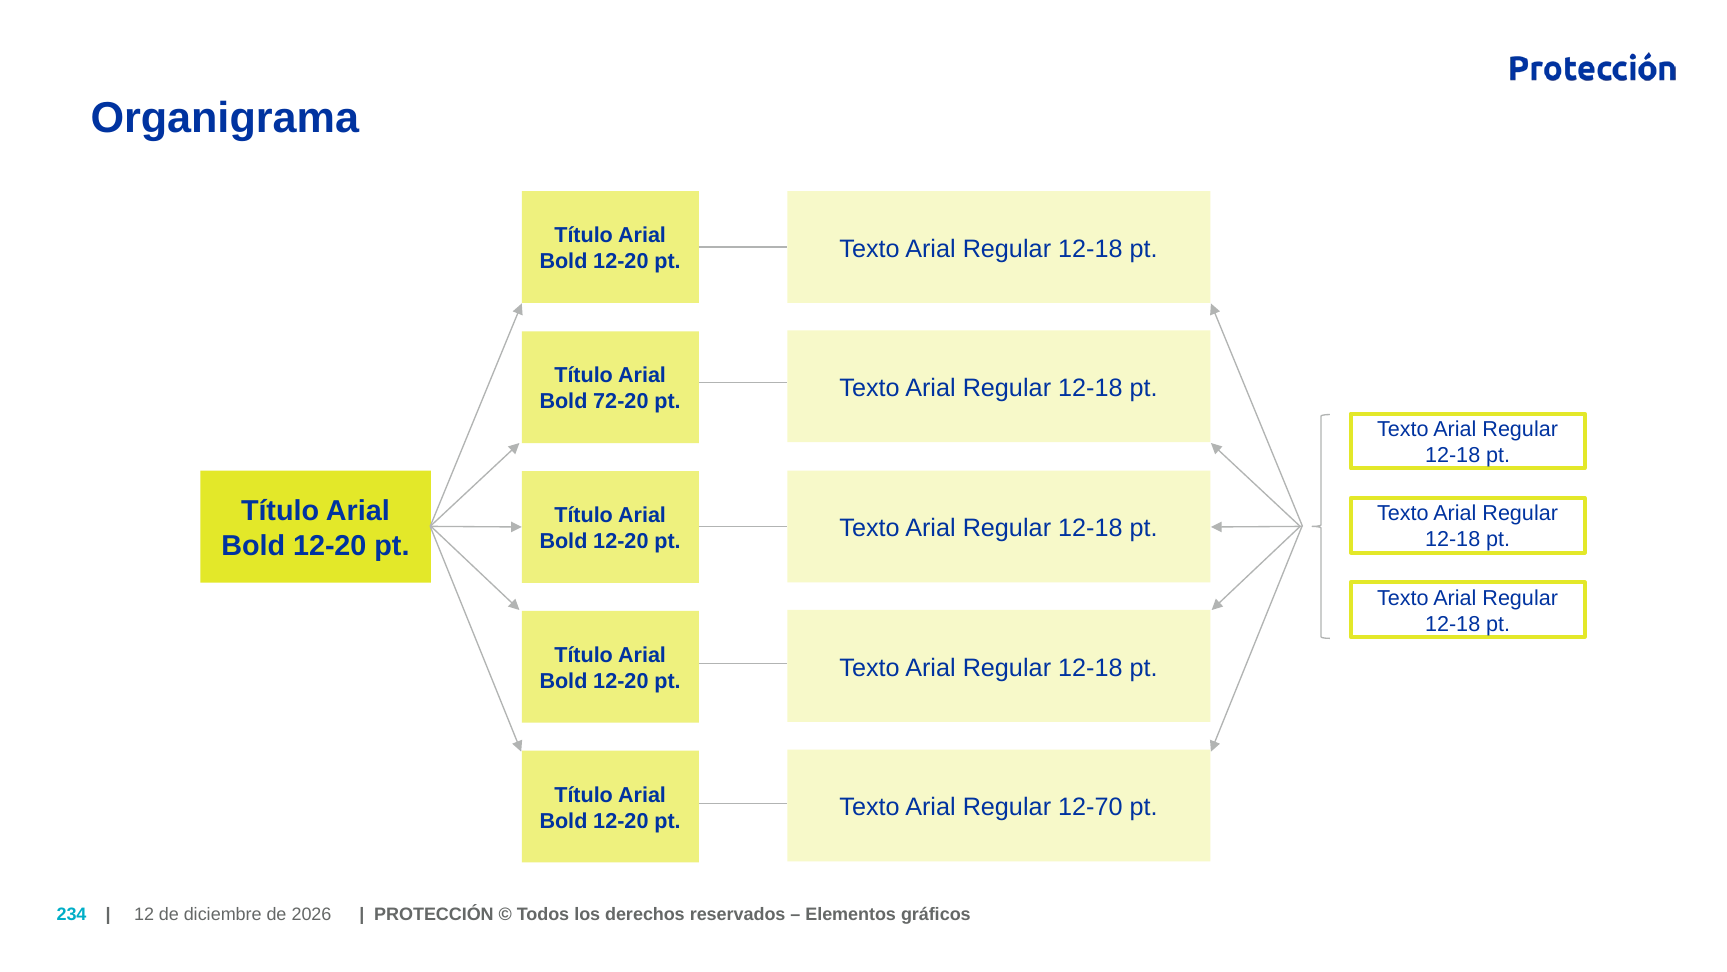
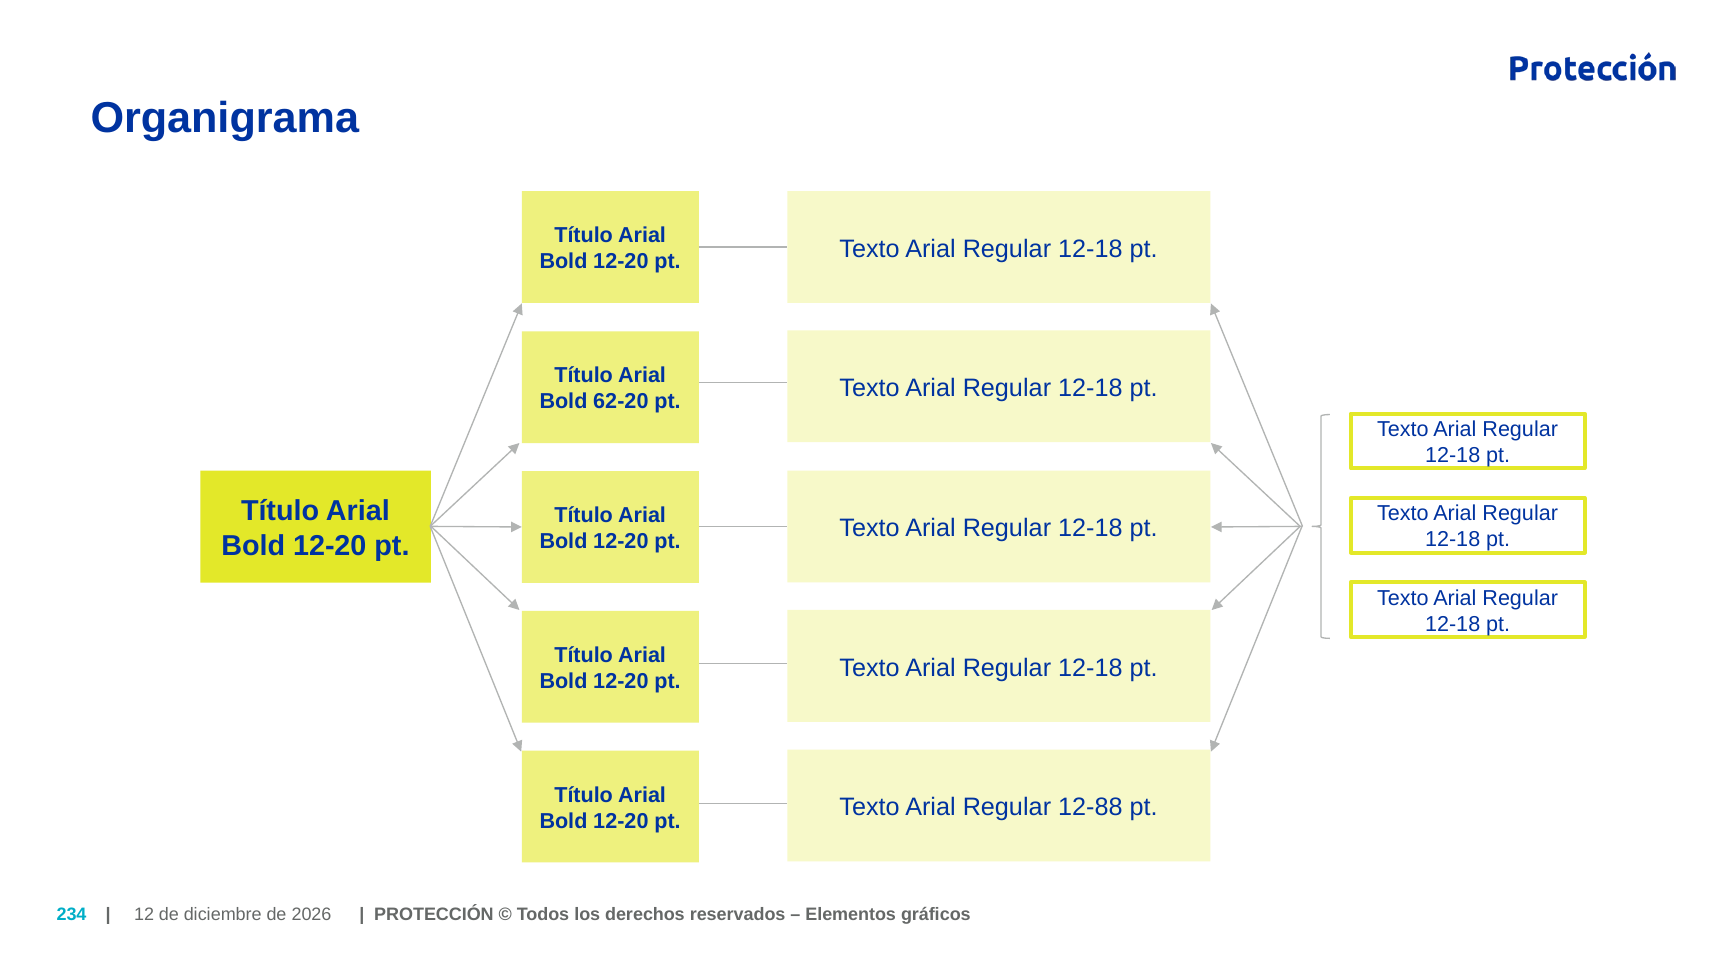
72-20: 72-20 -> 62-20
12-70: 12-70 -> 12-88
